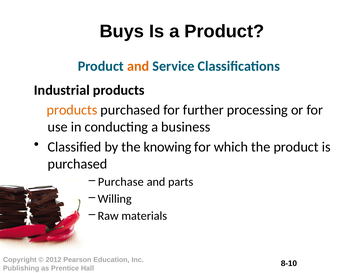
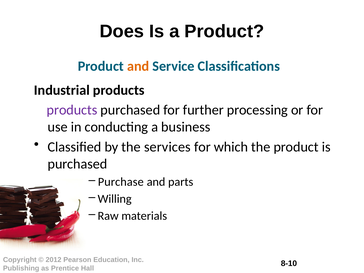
Buys: Buys -> Does
products at (72, 110) colour: orange -> purple
knowing: knowing -> services
